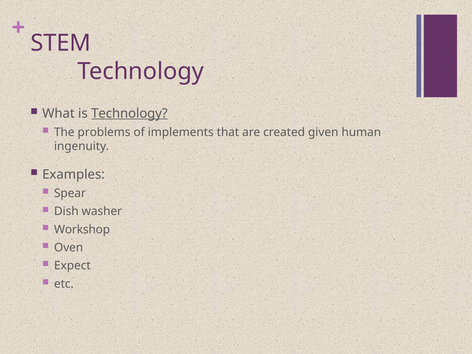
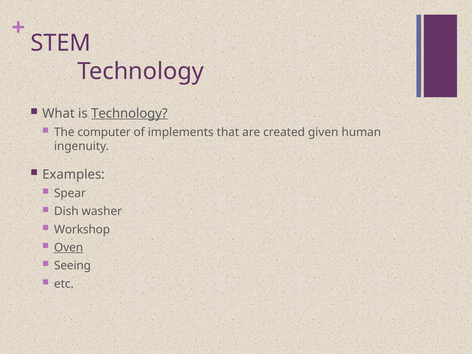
problems: problems -> computer
Oven underline: none -> present
Expect: Expect -> Seeing
